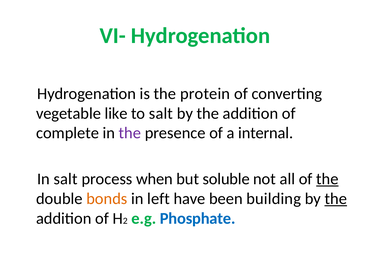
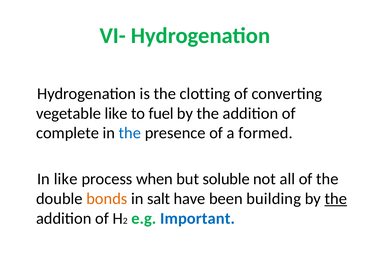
protein: protein -> clotting
to salt: salt -> fuel
the at (130, 133) colour: purple -> blue
internal: internal -> formed
In salt: salt -> like
the at (327, 179) underline: present -> none
left: left -> salt
Phosphate: Phosphate -> Important
